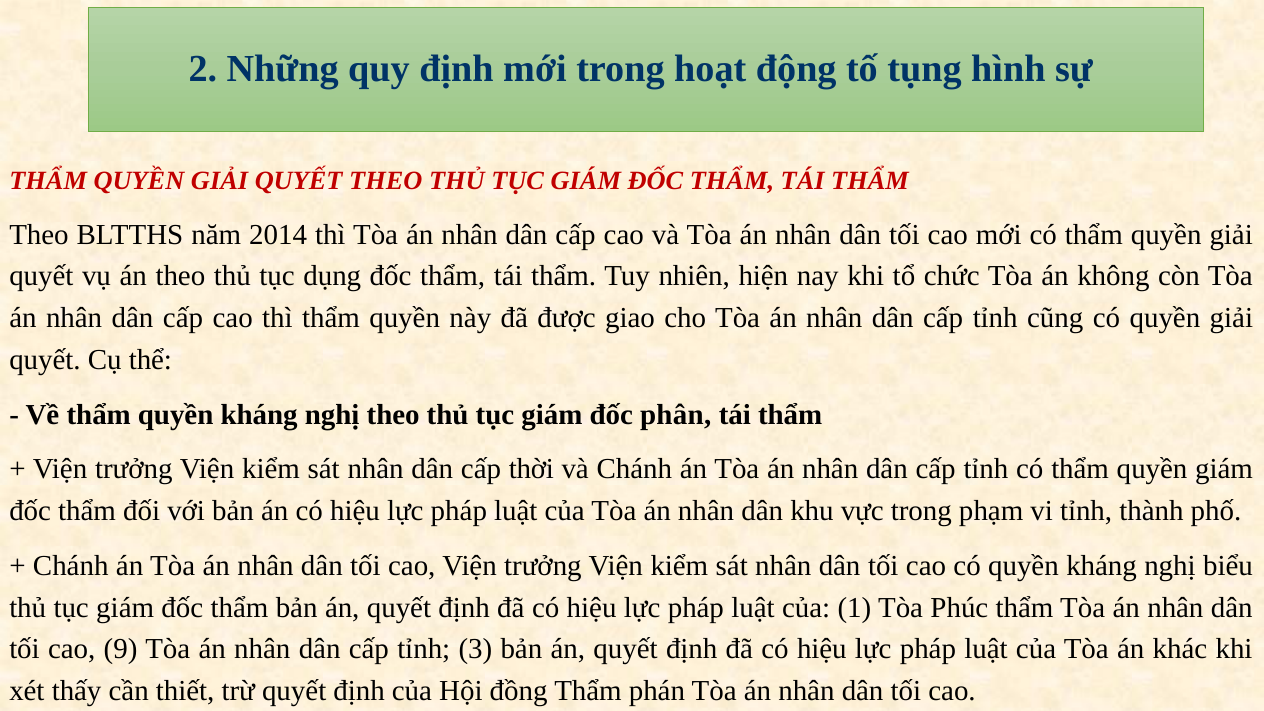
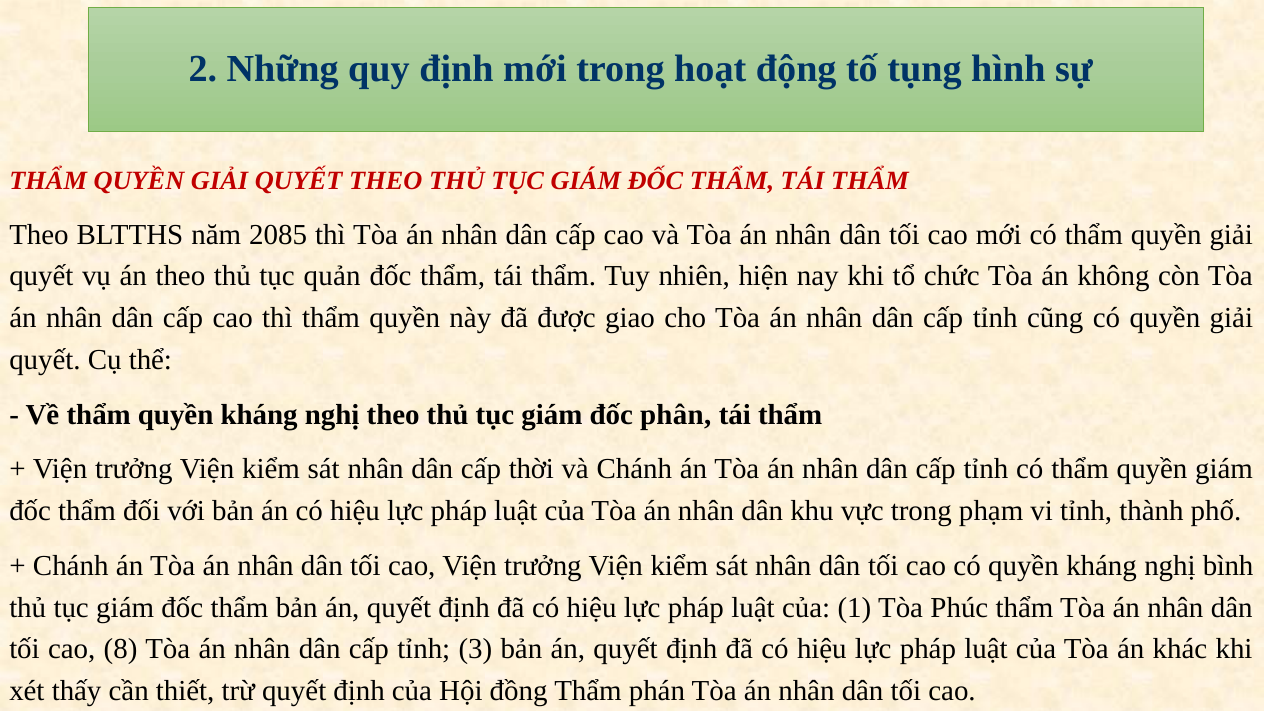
2014: 2014 -> 2085
dụng: dụng -> quản
biểu: biểu -> bình
9: 9 -> 8
